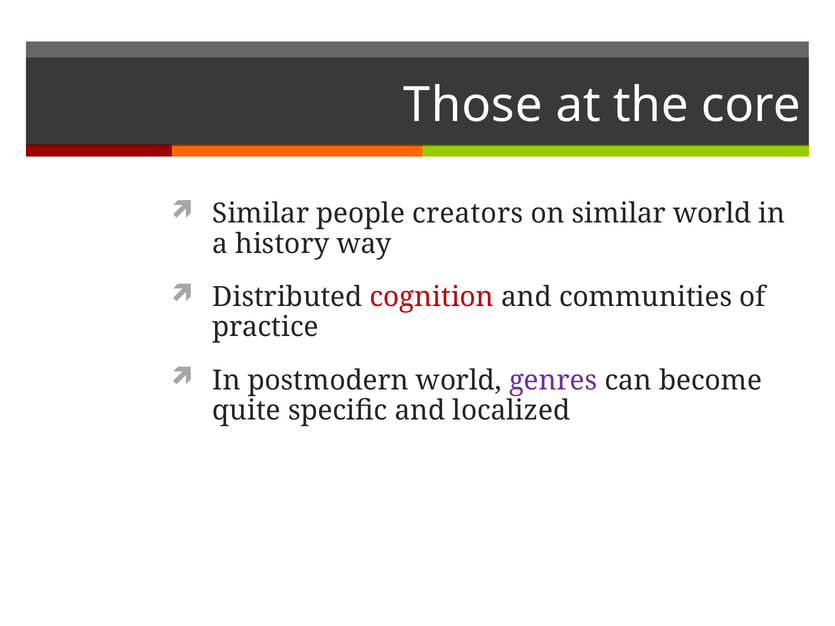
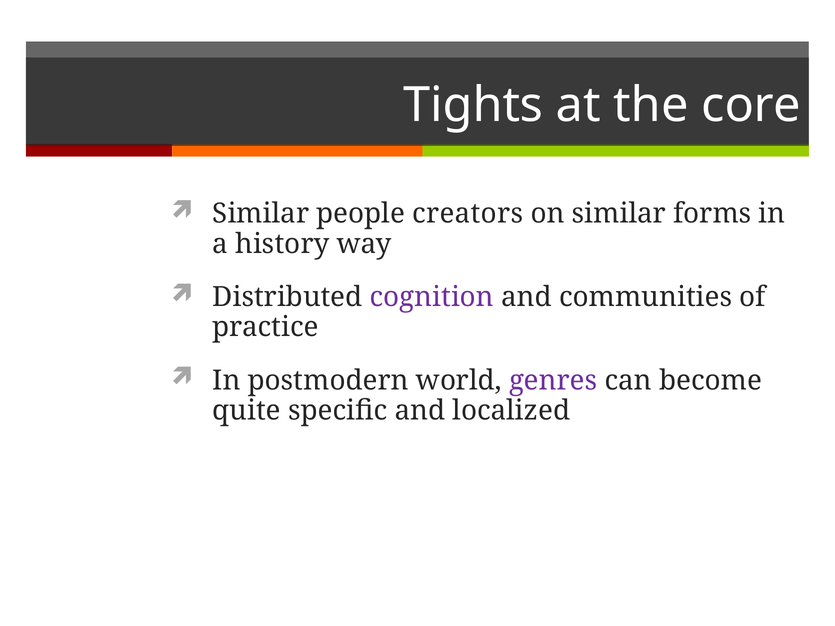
Those: Those -> Tights
similar world: world -> forms
cognition colour: red -> purple
